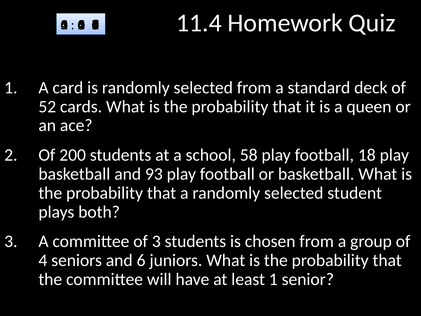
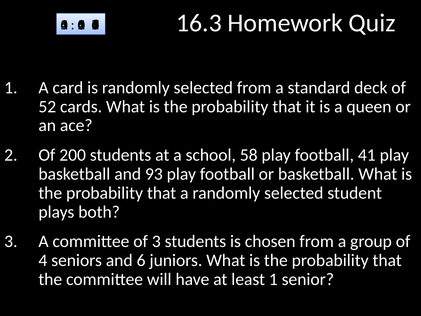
11.4: 11.4 -> 16.3
18: 18 -> 41
